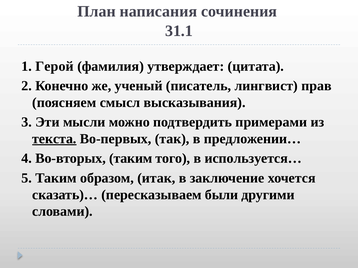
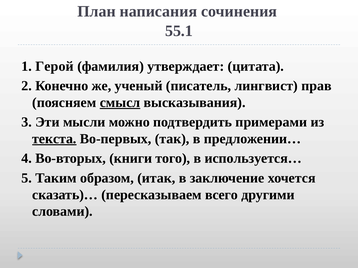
31.1: 31.1 -> 55.1
смысл underline: none -> present
Во-вторых таким: таким -> книги
были: были -> всего
